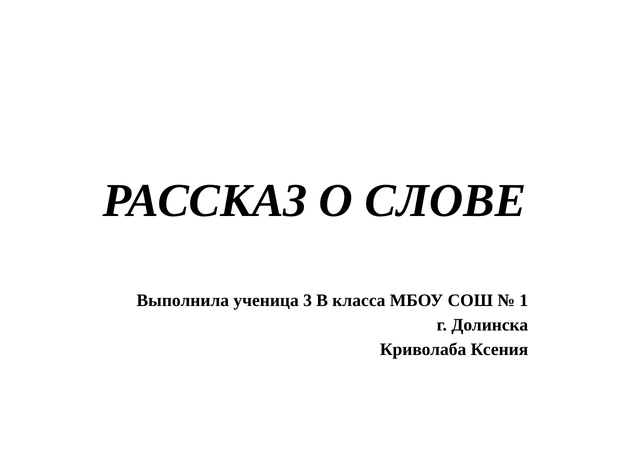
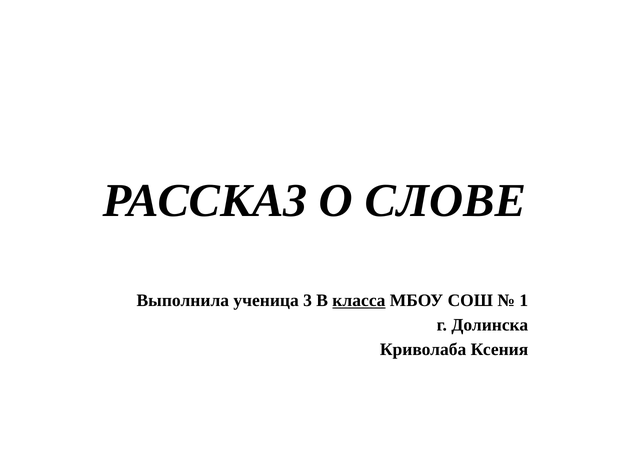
класса underline: none -> present
